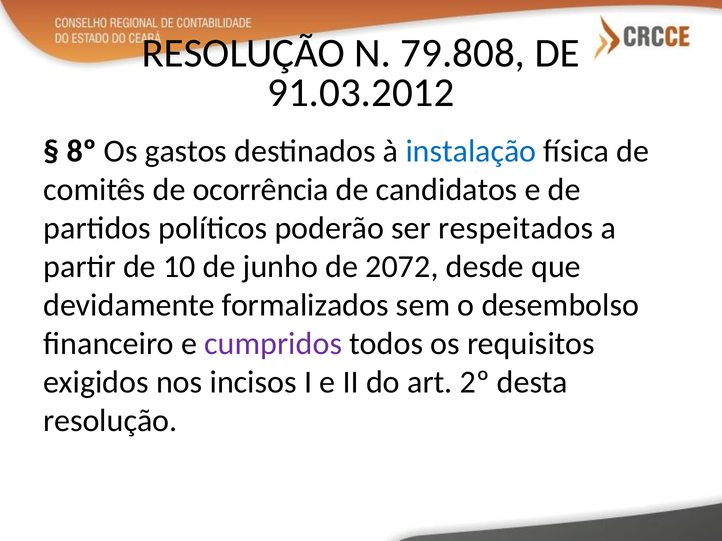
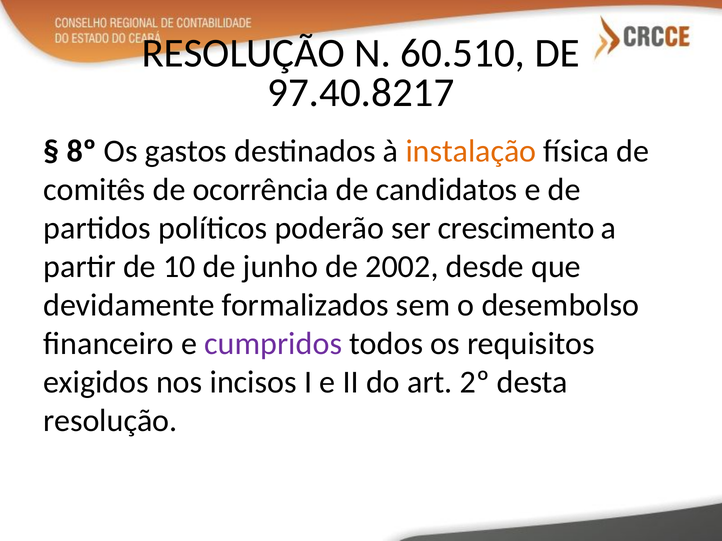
79.808: 79.808 -> 60.510
91.03.2012: 91.03.2012 -> 97.40.8217
instalação colour: blue -> orange
respeitados: respeitados -> crescimento
2072: 2072 -> 2002
